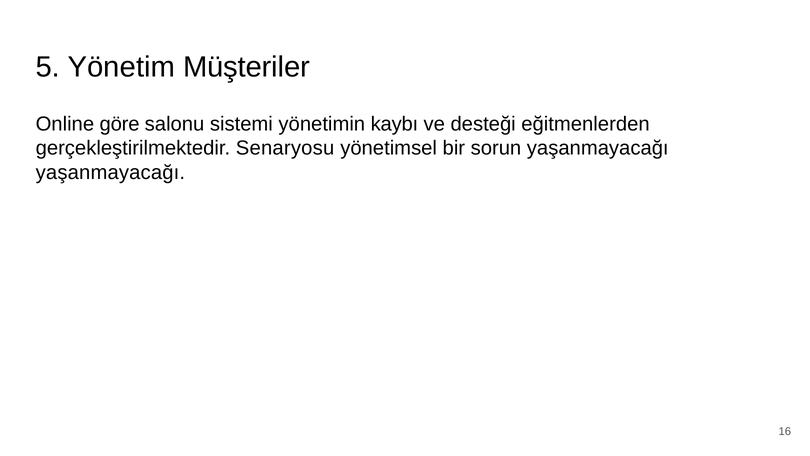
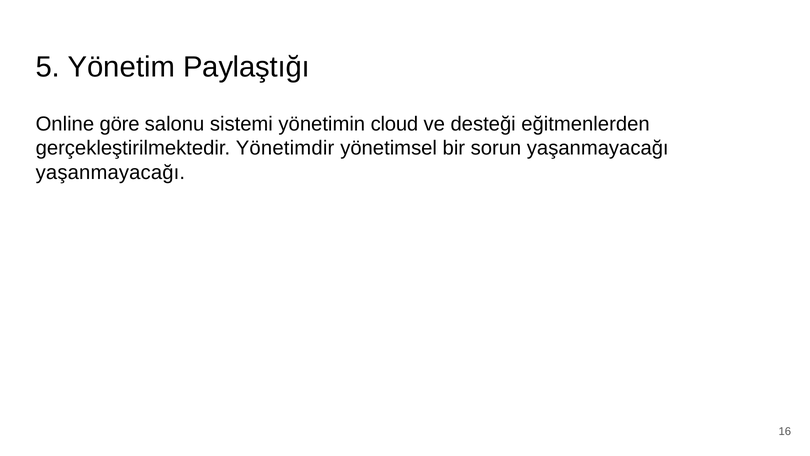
Müşteriler: Müşteriler -> Paylaştığı
kaybı: kaybı -> cloud
Senaryosu: Senaryosu -> Yönetimdir
